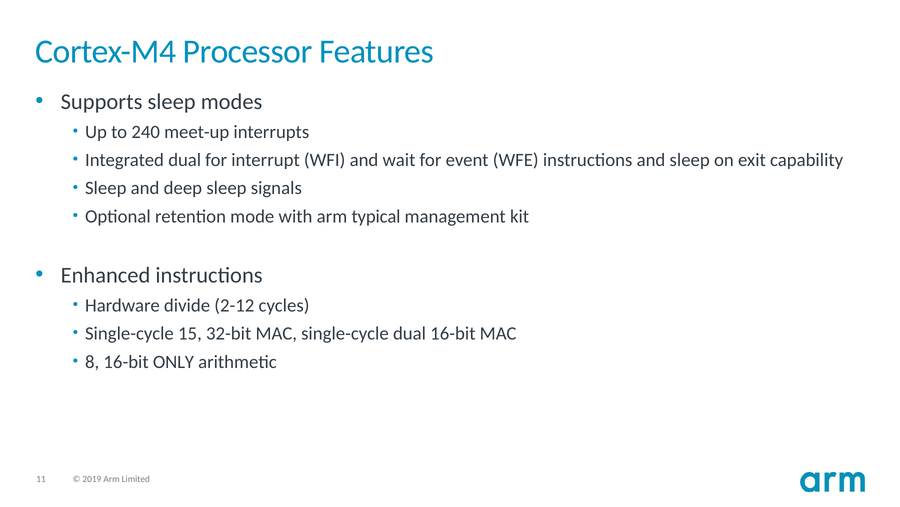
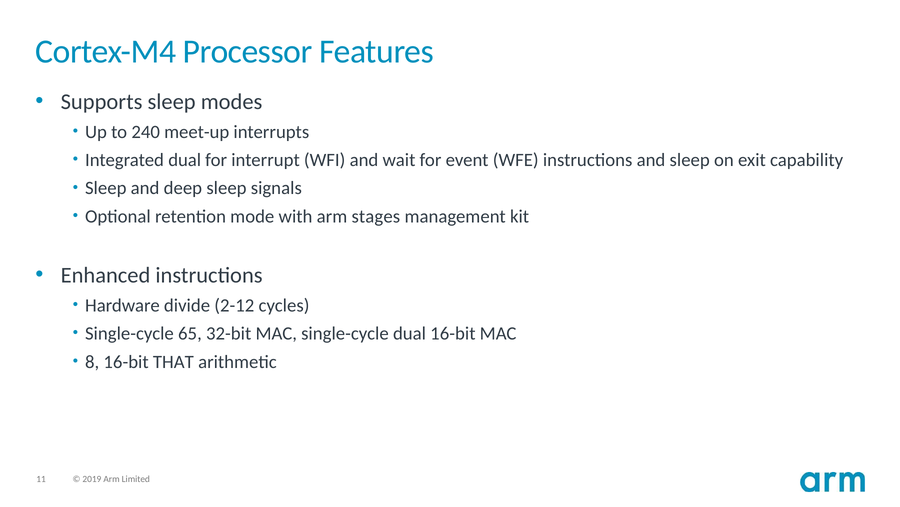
typical: typical -> stages
15: 15 -> 65
ONLY: ONLY -> THAT
